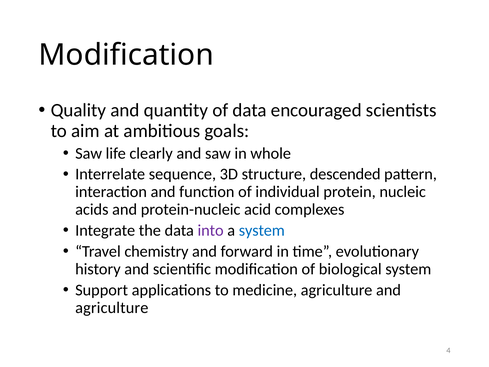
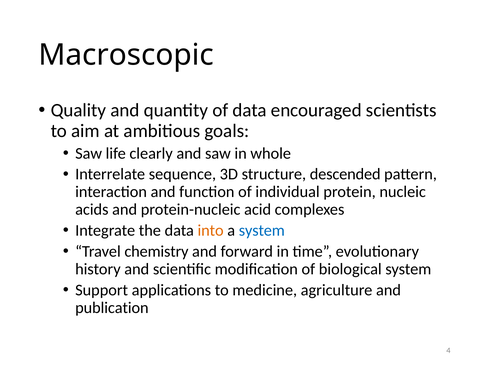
Modification at (126, 55): Modification -> Macroscopic
into colour: purple -> orange
agriculture at (112, 308): agriculture -> publication
